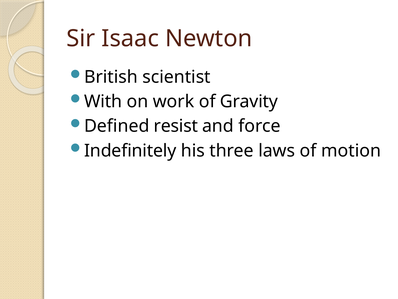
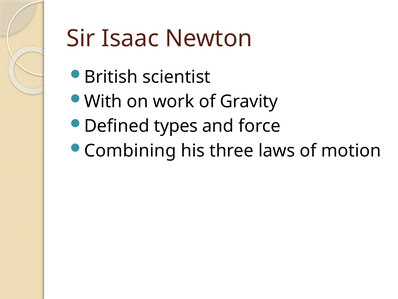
resist: resist -> types
Indefinitely: Indefinitely -> Combining
